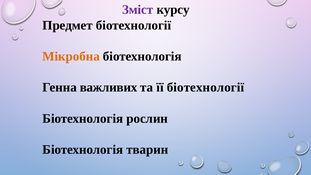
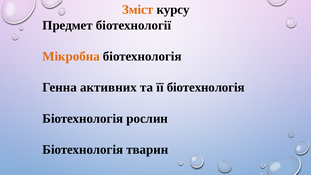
Зміст colour: purple -> orange
важливих: важливих -> активних
її біотехнології: біотехнології -> біотехнологія
